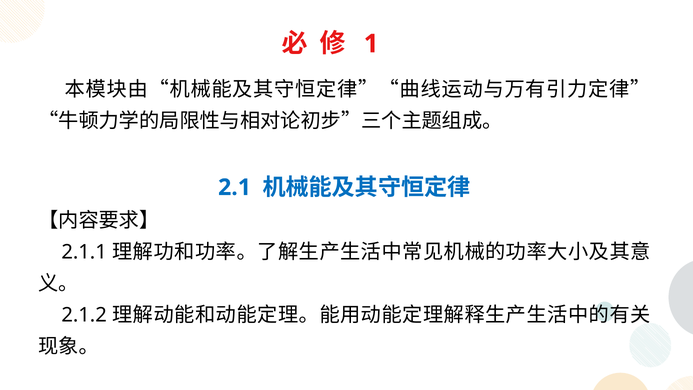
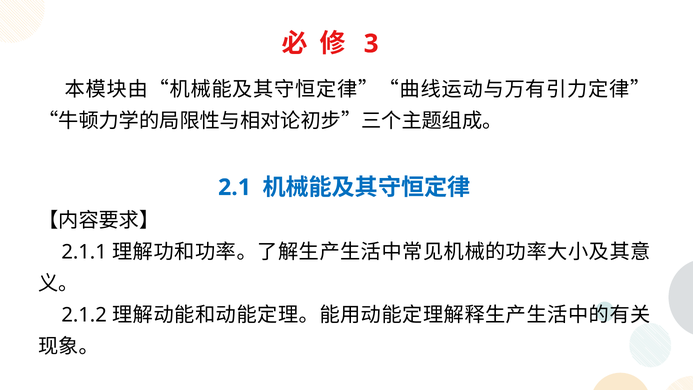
1: 1 -> 3
